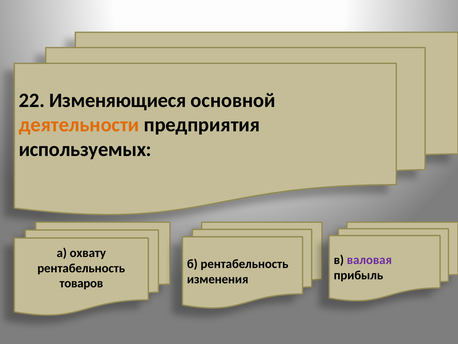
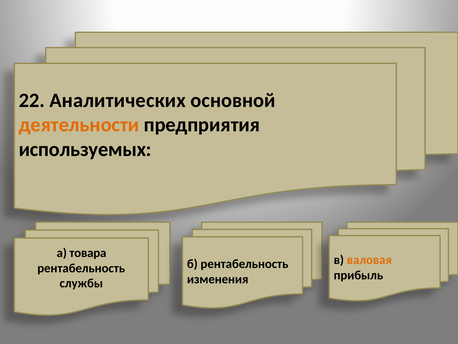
Изменяющиеся: Изменяющиеся -> Аналитических
охвату: охвату -> товара
валовая colour: purple -> orange
товаров: товаров -> службы
